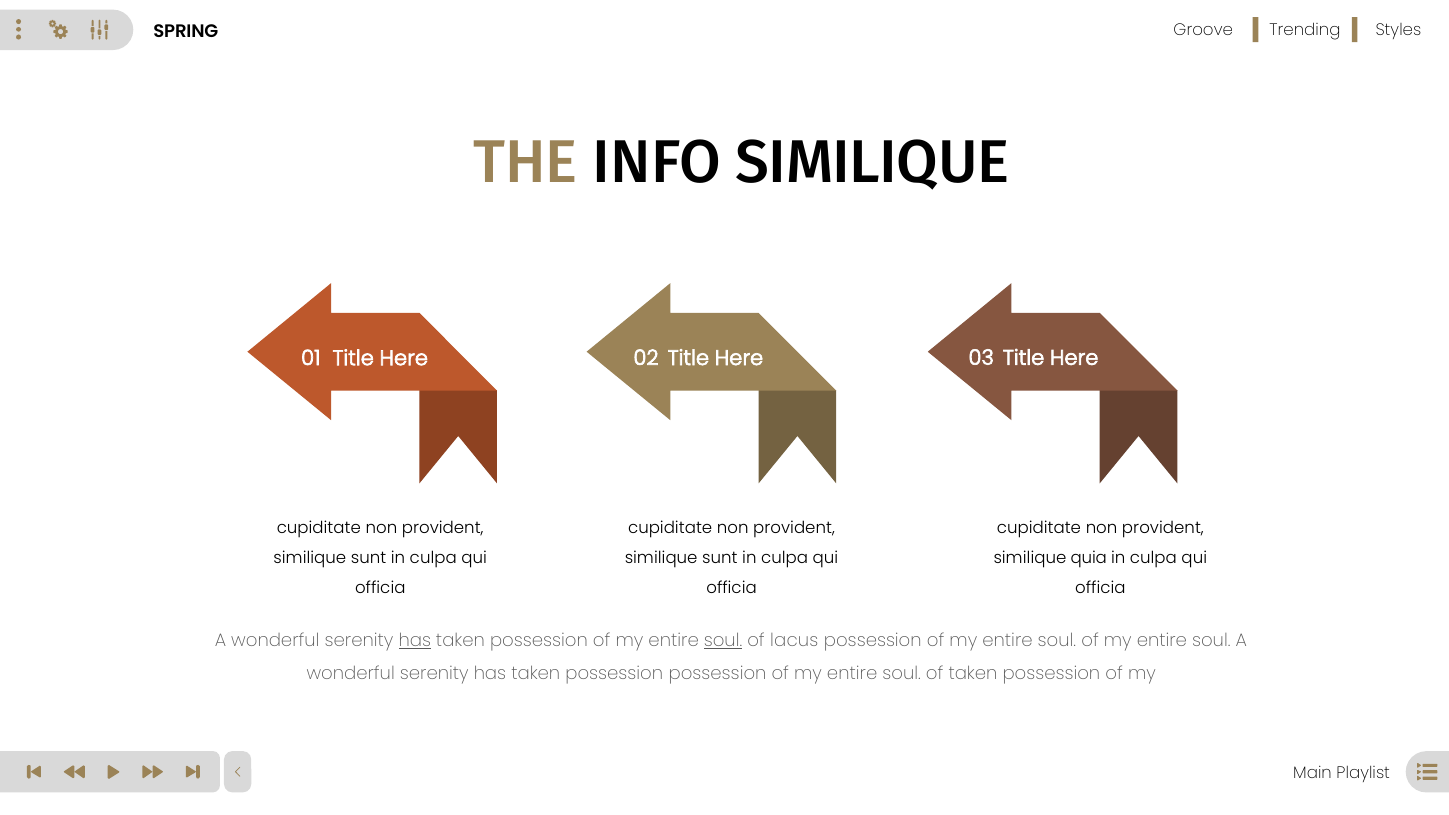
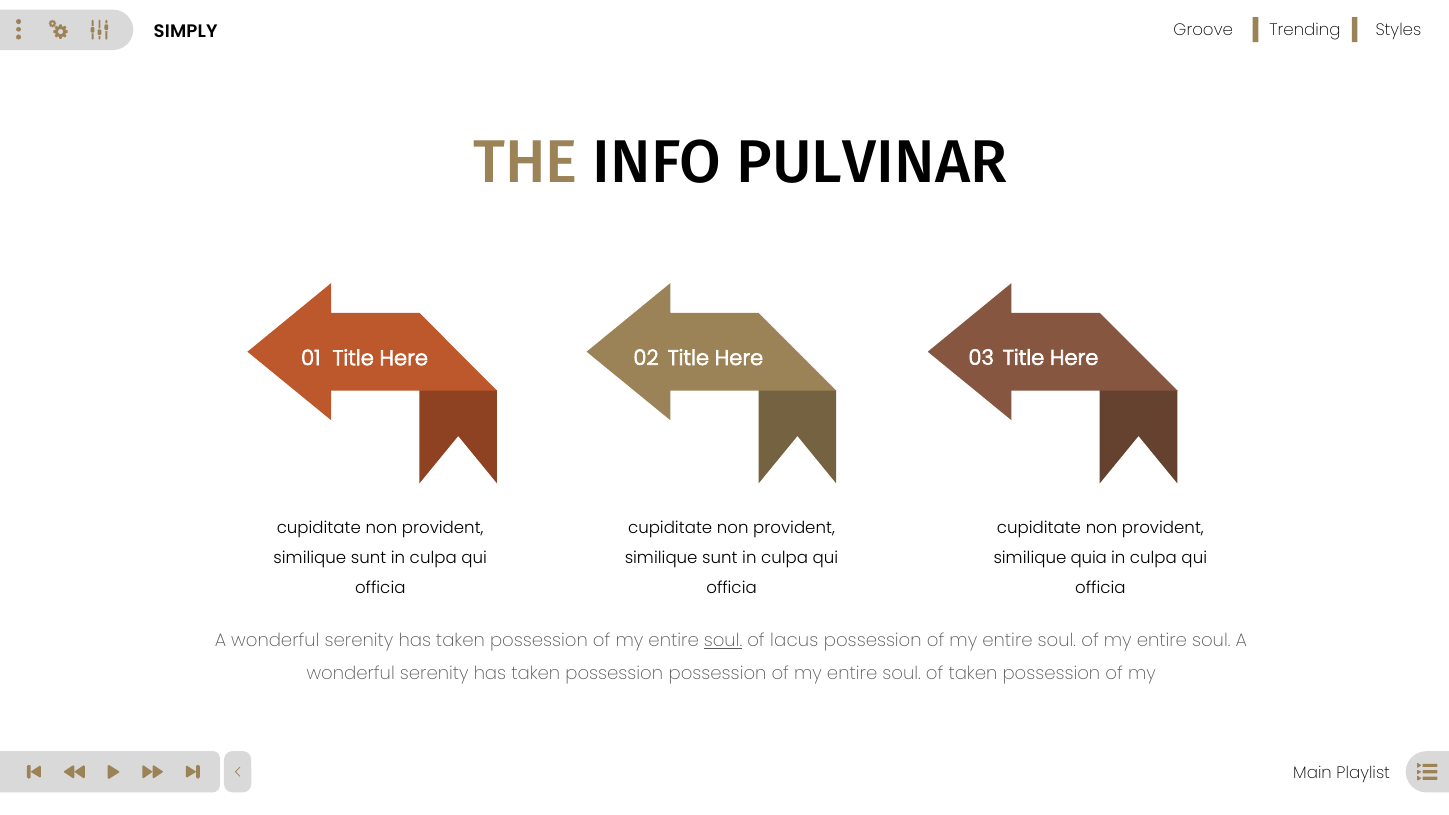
SPRING: SPRING -> SIMPLY
INFO SIMILIQUE: SIMILIQUE -> PULVINAR
has at (415, 641) underline: present -> none
